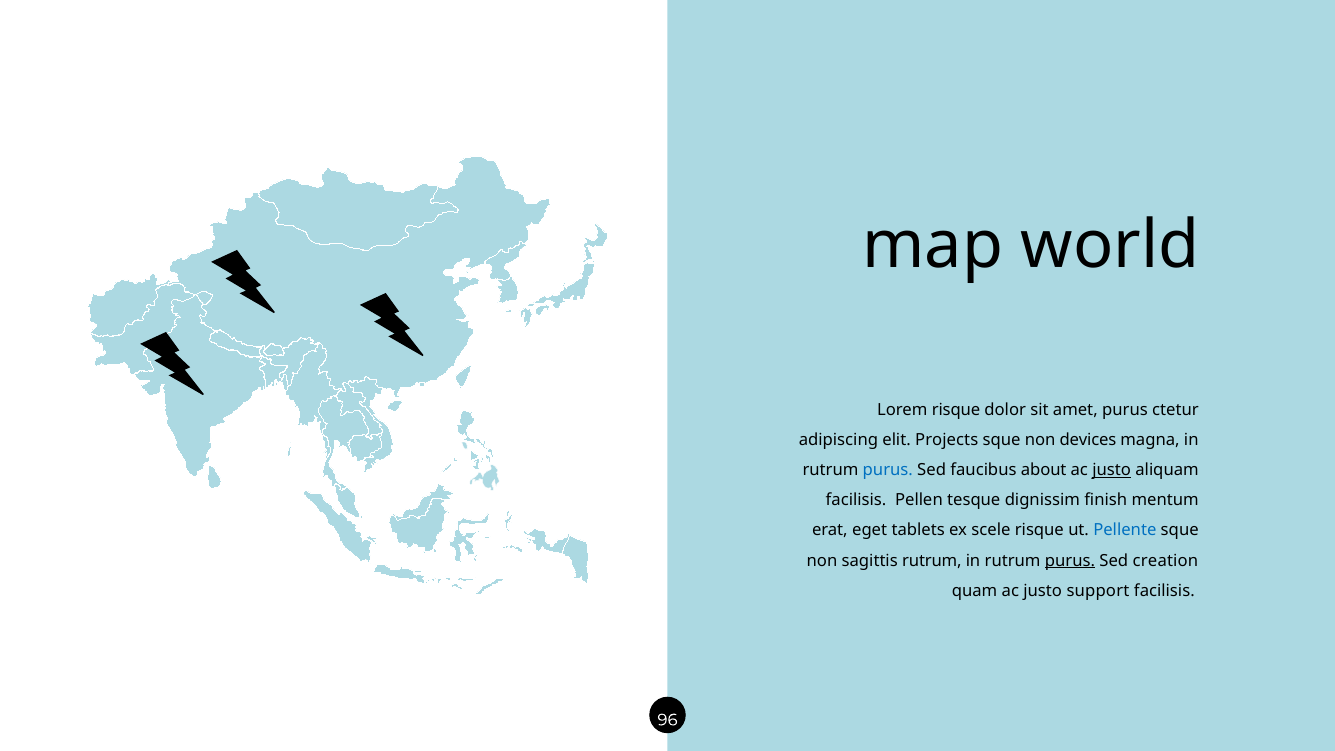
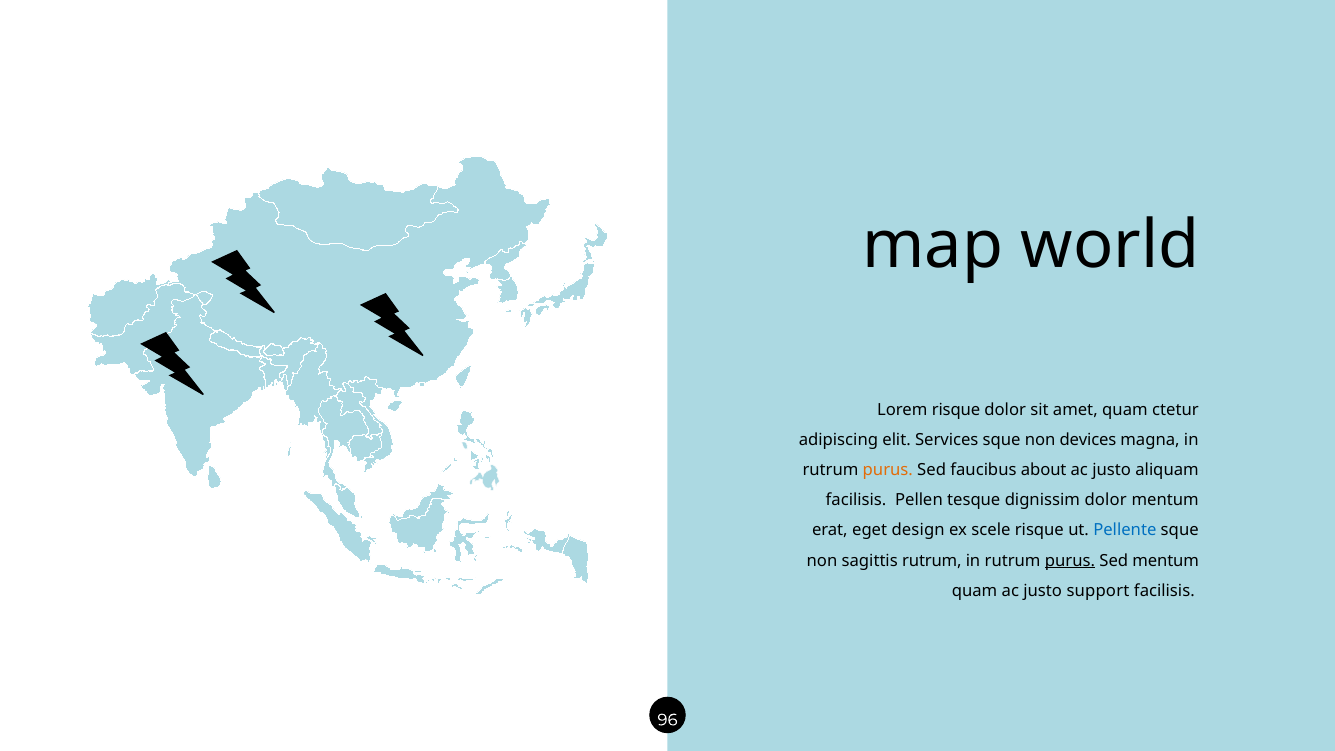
amet purus: purus -> quam
Projects: Projects -> Services
purus at (888, 470) colour: blue -> orange
justo at (1112, 470) underline: present -> none
dignissim finish: finish -> dolor
tablets: tablets -> design
Sed creation: creation -> mentum
